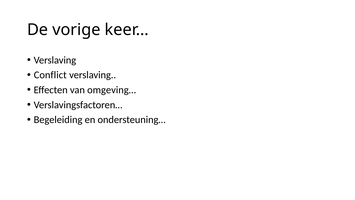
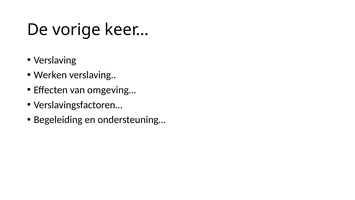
Conflict: Conflict -> Werken
